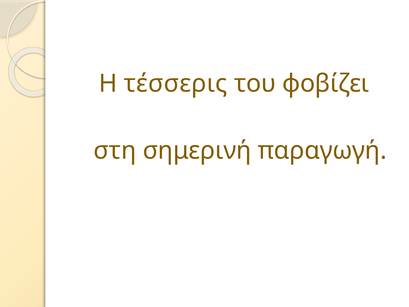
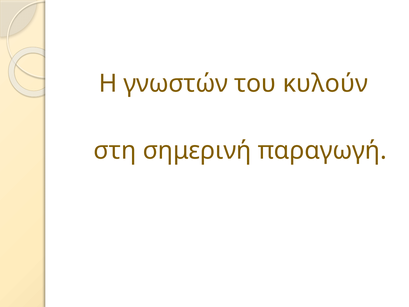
τέσσερις: τέσσερις -> γνωστών
φοβίζει: φοβίζει -> κυλούν
